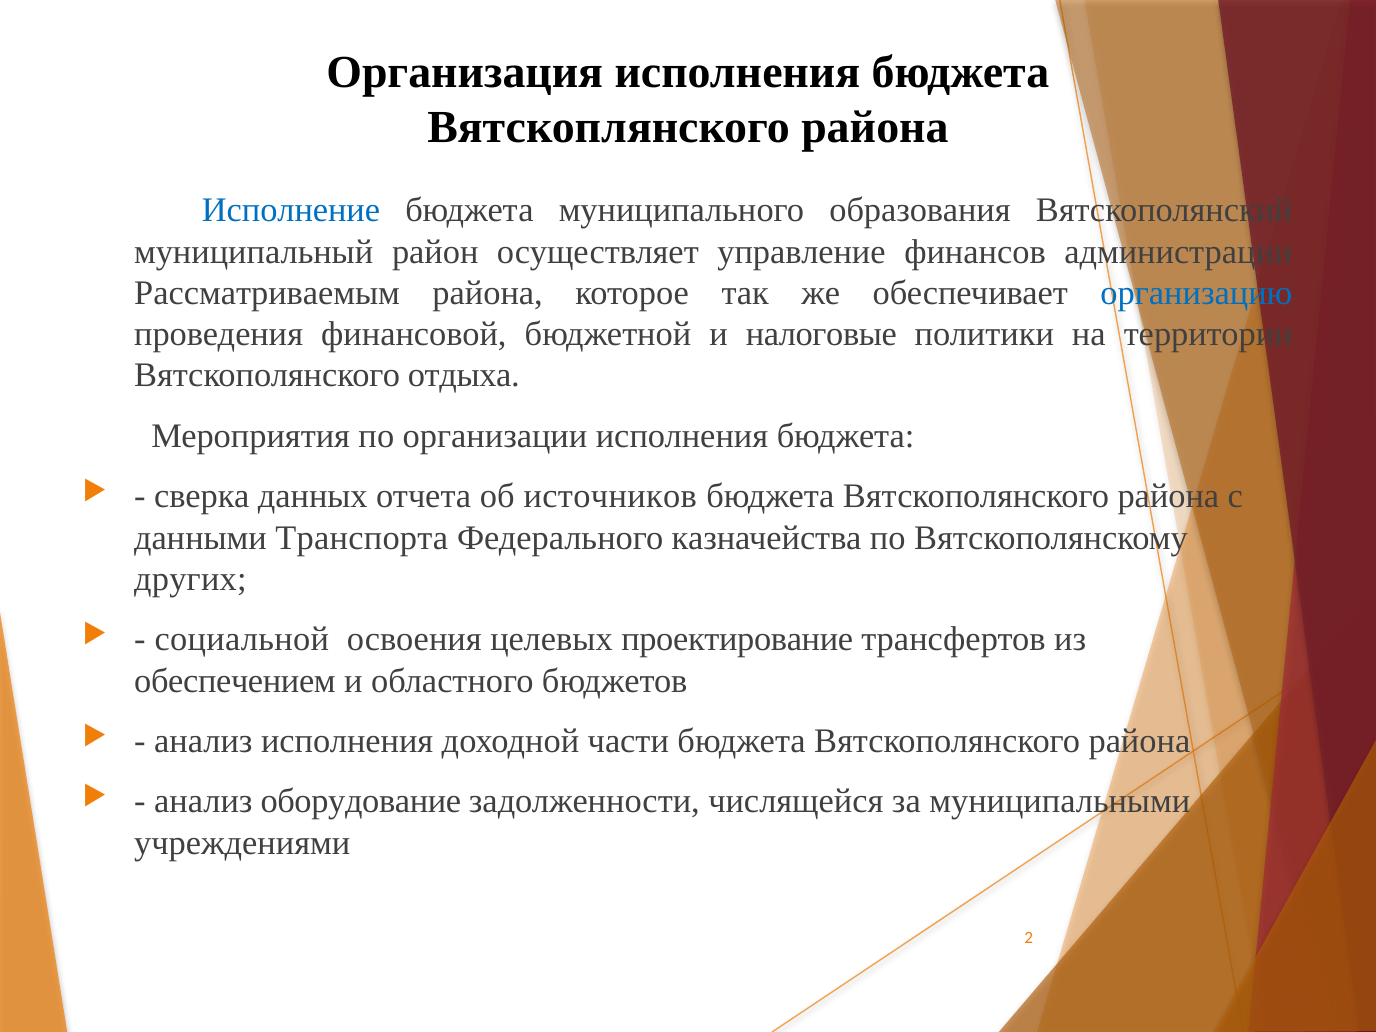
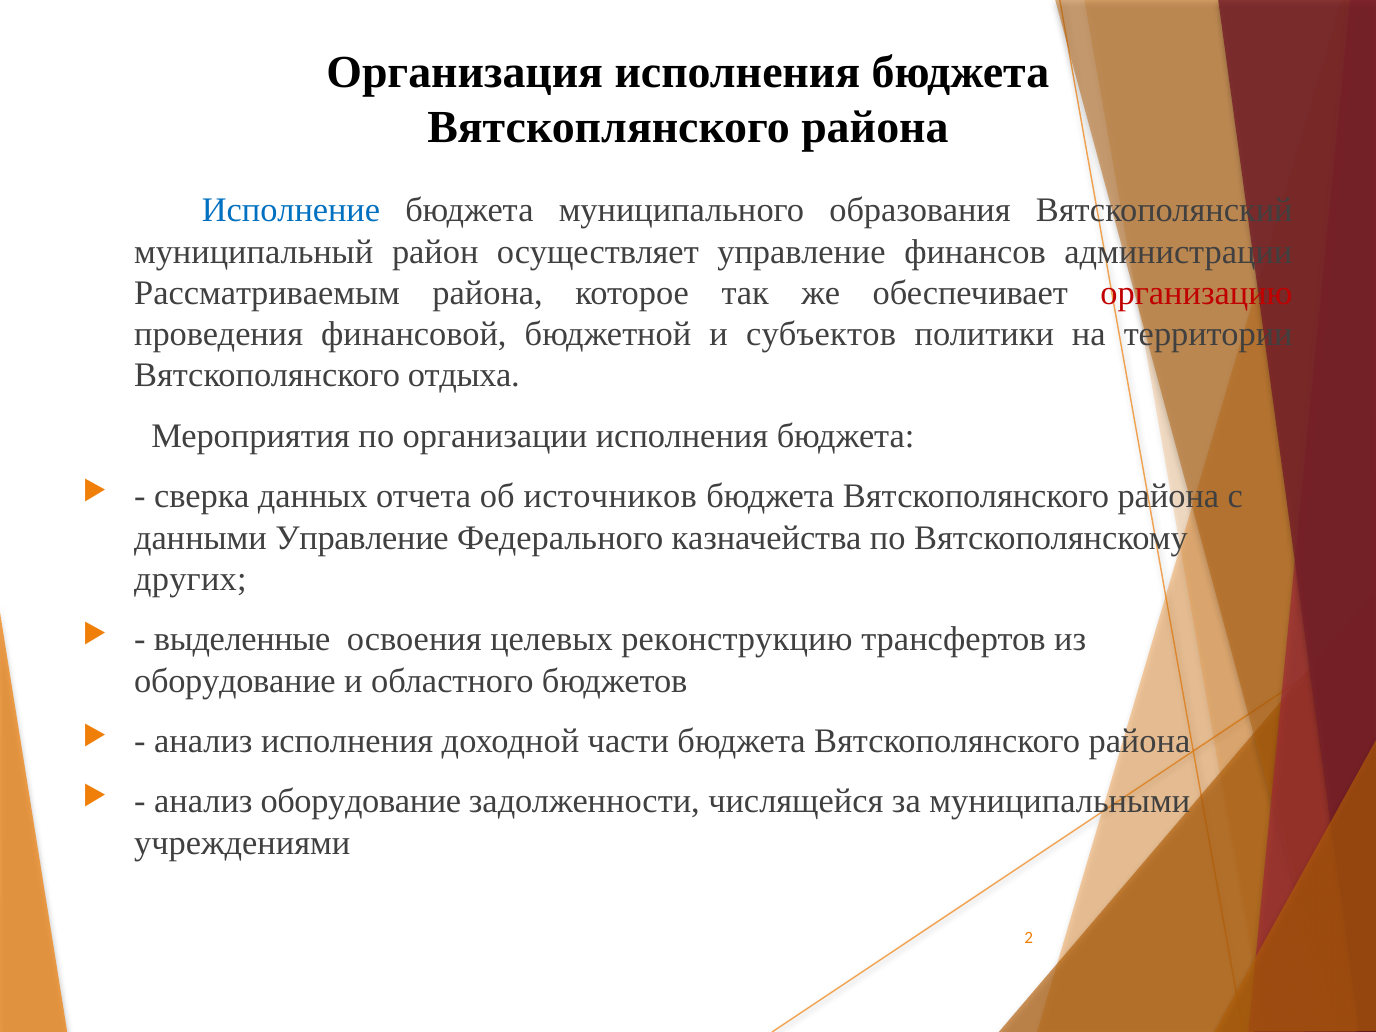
организацию colour: blue -> red
налоговые: налоговые -> субъектов
данными Транспорта: Транспорта -> Управление
социальной: социальной -> выделенные
проектирование: проектирование -> реконструкцию
обеспечением at (235, 681): обеспечением -> оборудование
